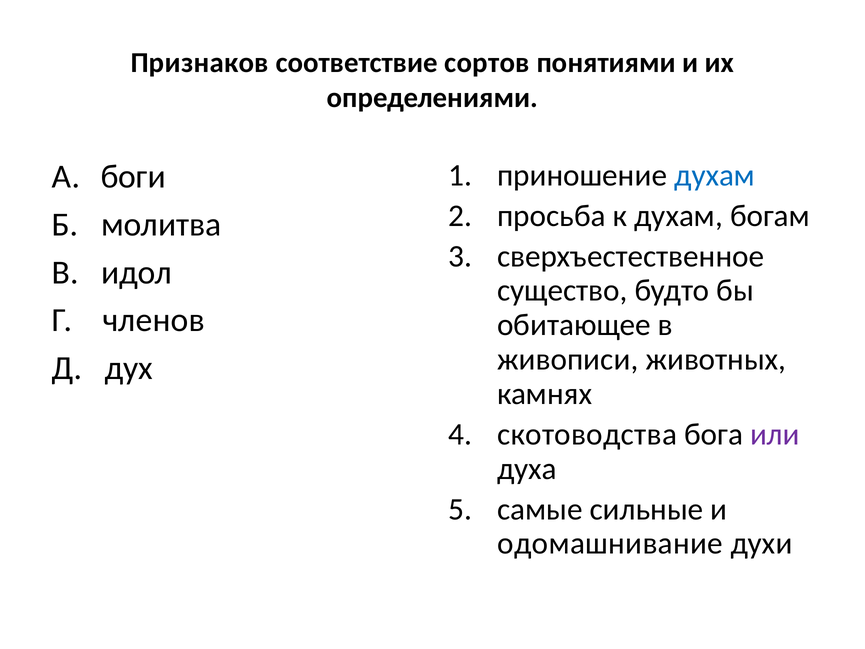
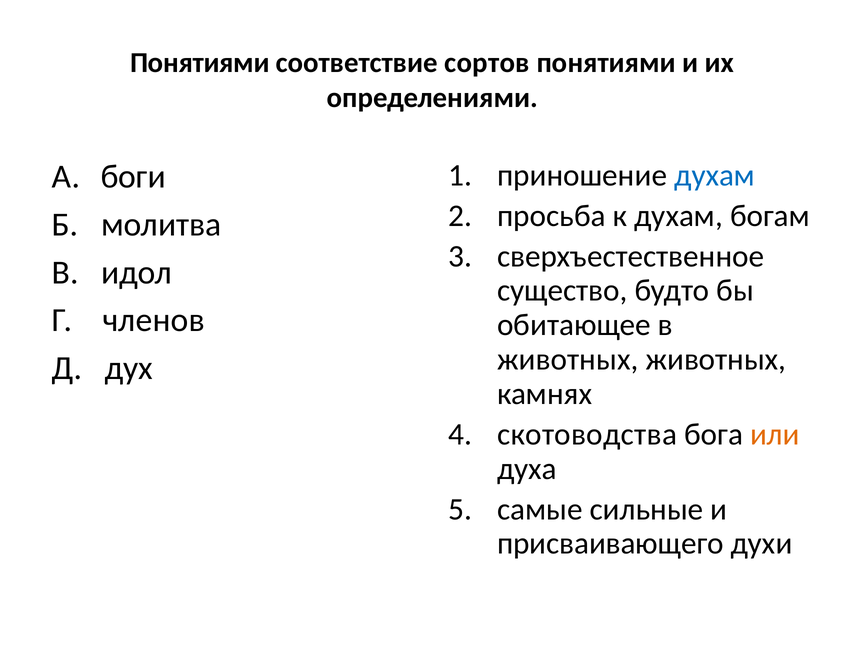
Признаков at (200, 63): Признаков -> Понятиями
живописи at (568, 359): живописи -> животных
или colour: purple -> orange
одомашнивание: одомашнивание -> присваивающего
